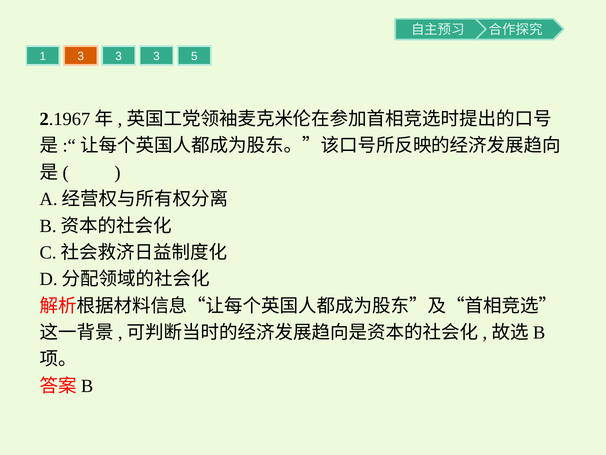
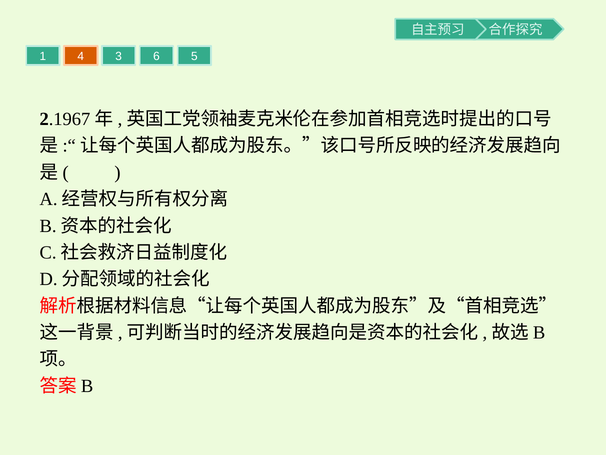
1 3: 3 -> 4
3 at (156, 56): 3 -> 6
